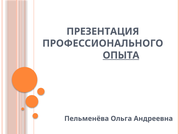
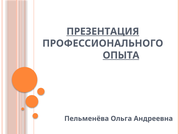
ПРЕЗЕНТАЦИЯ underline: none -> present
